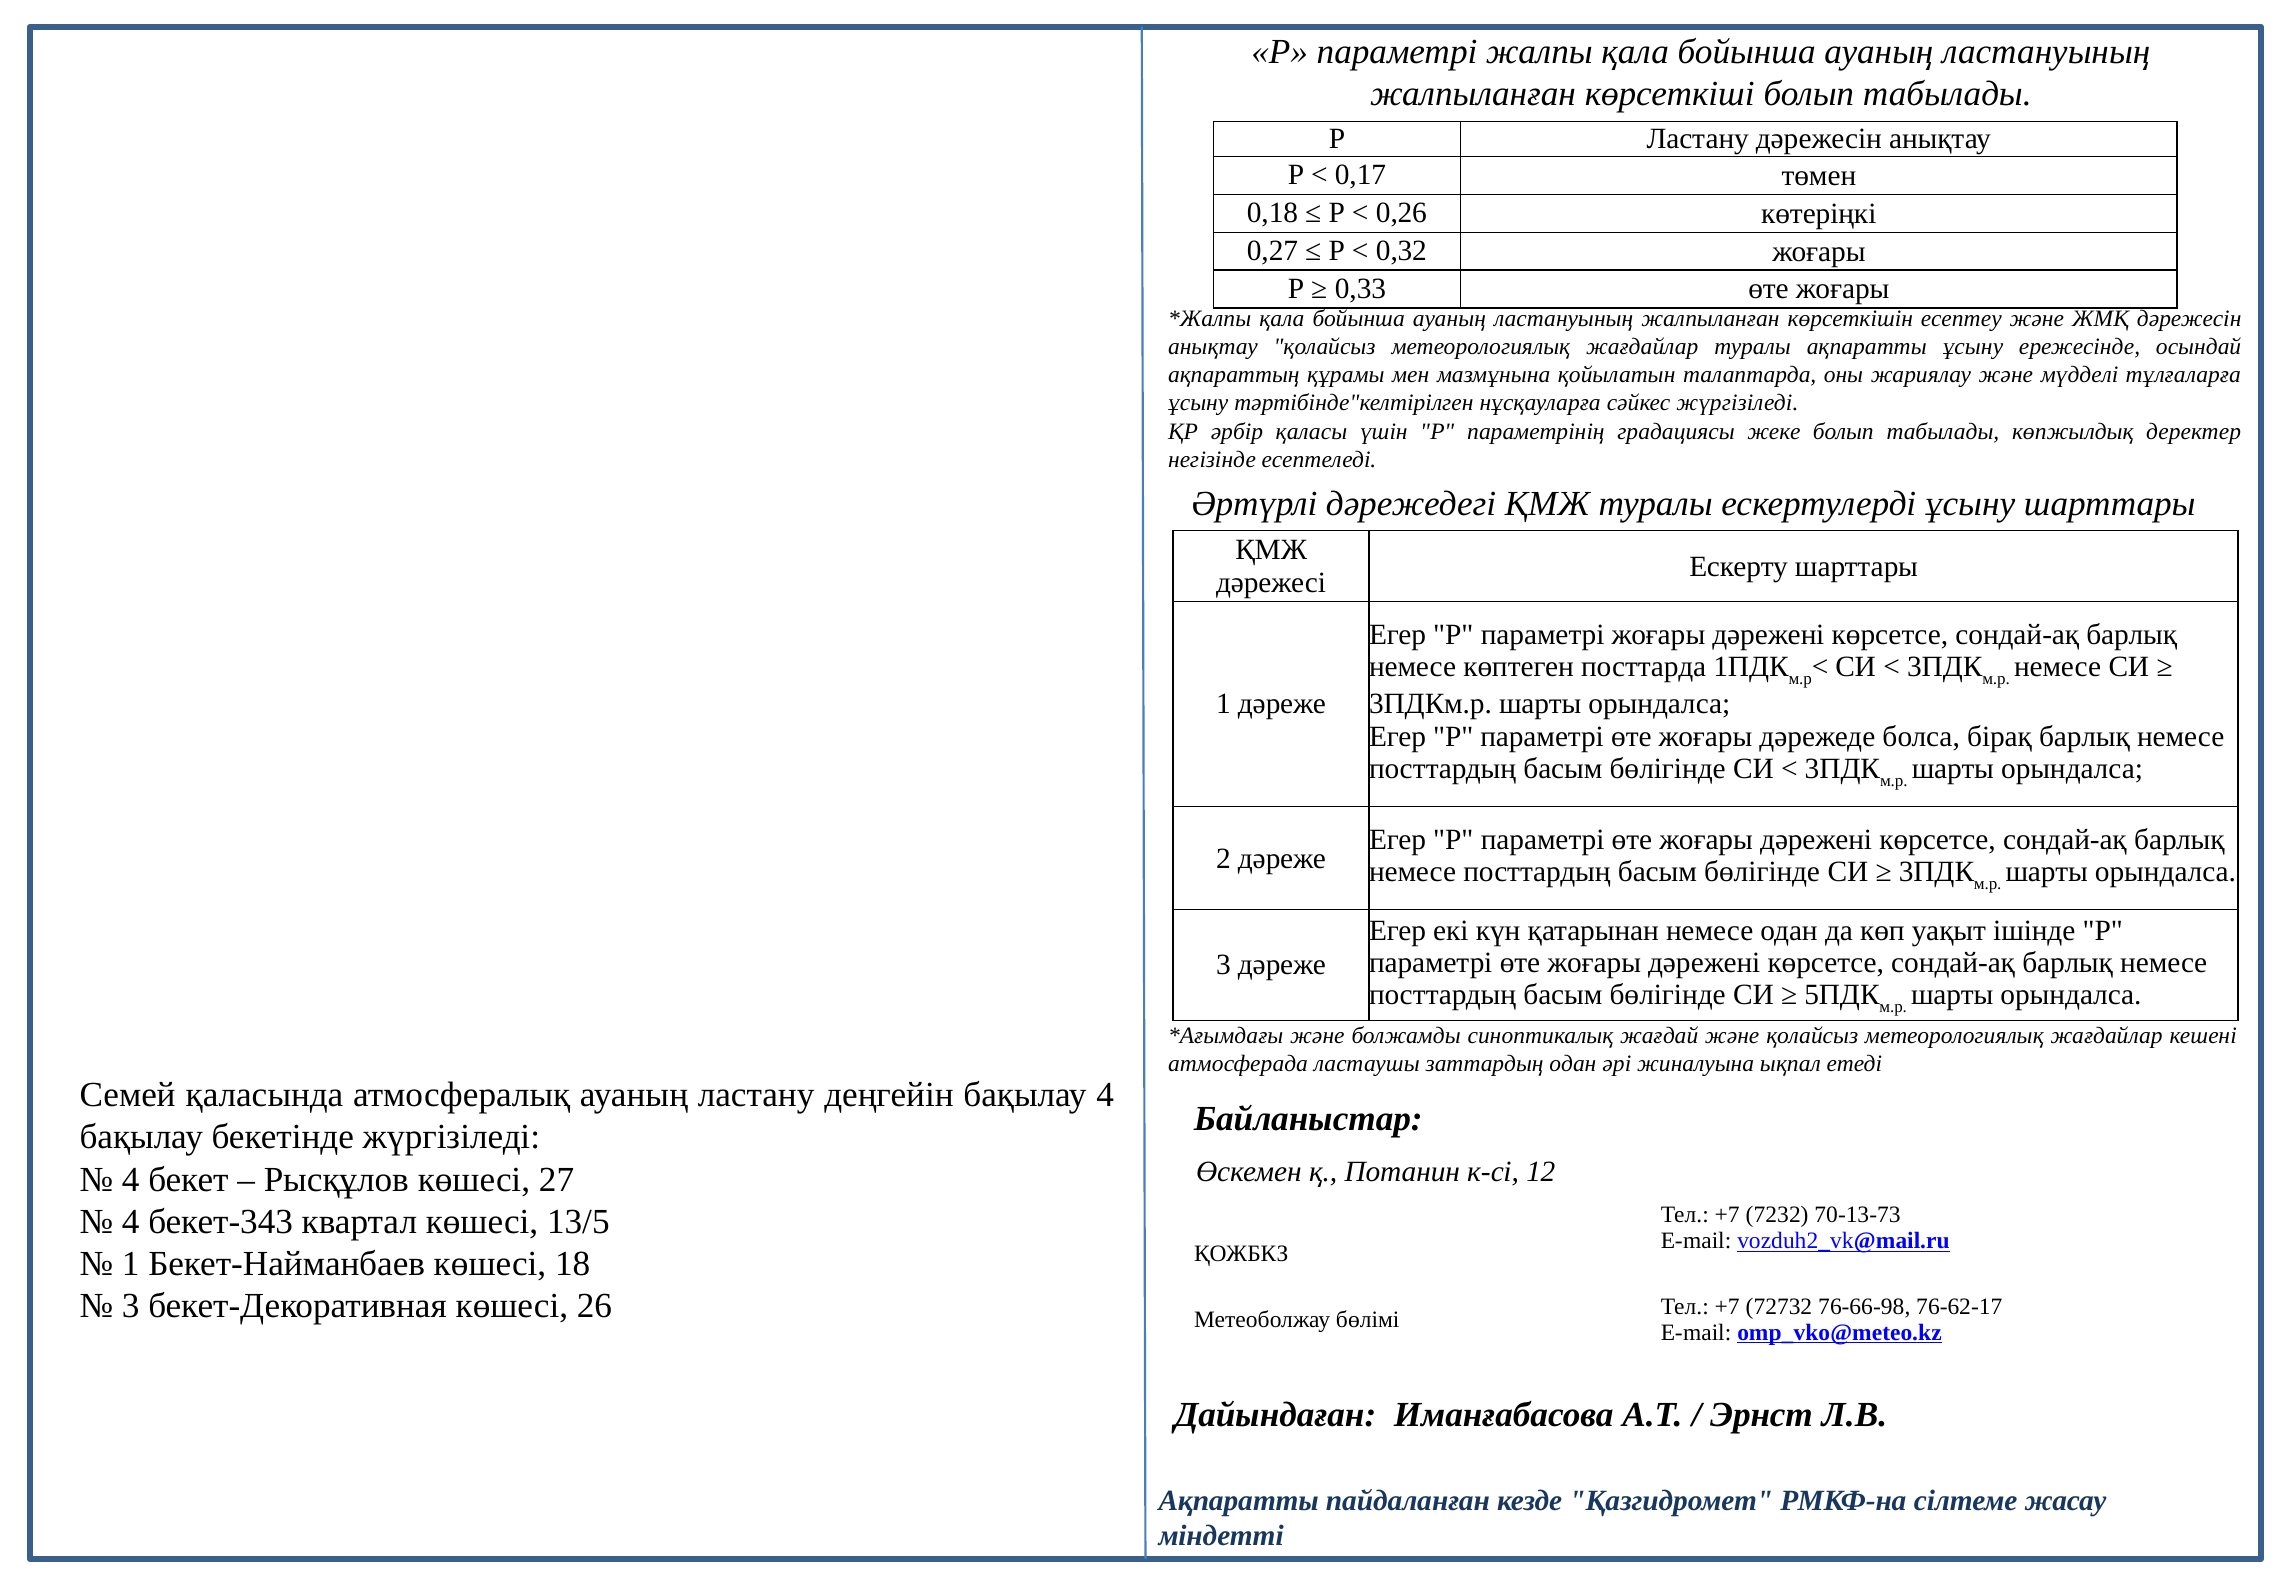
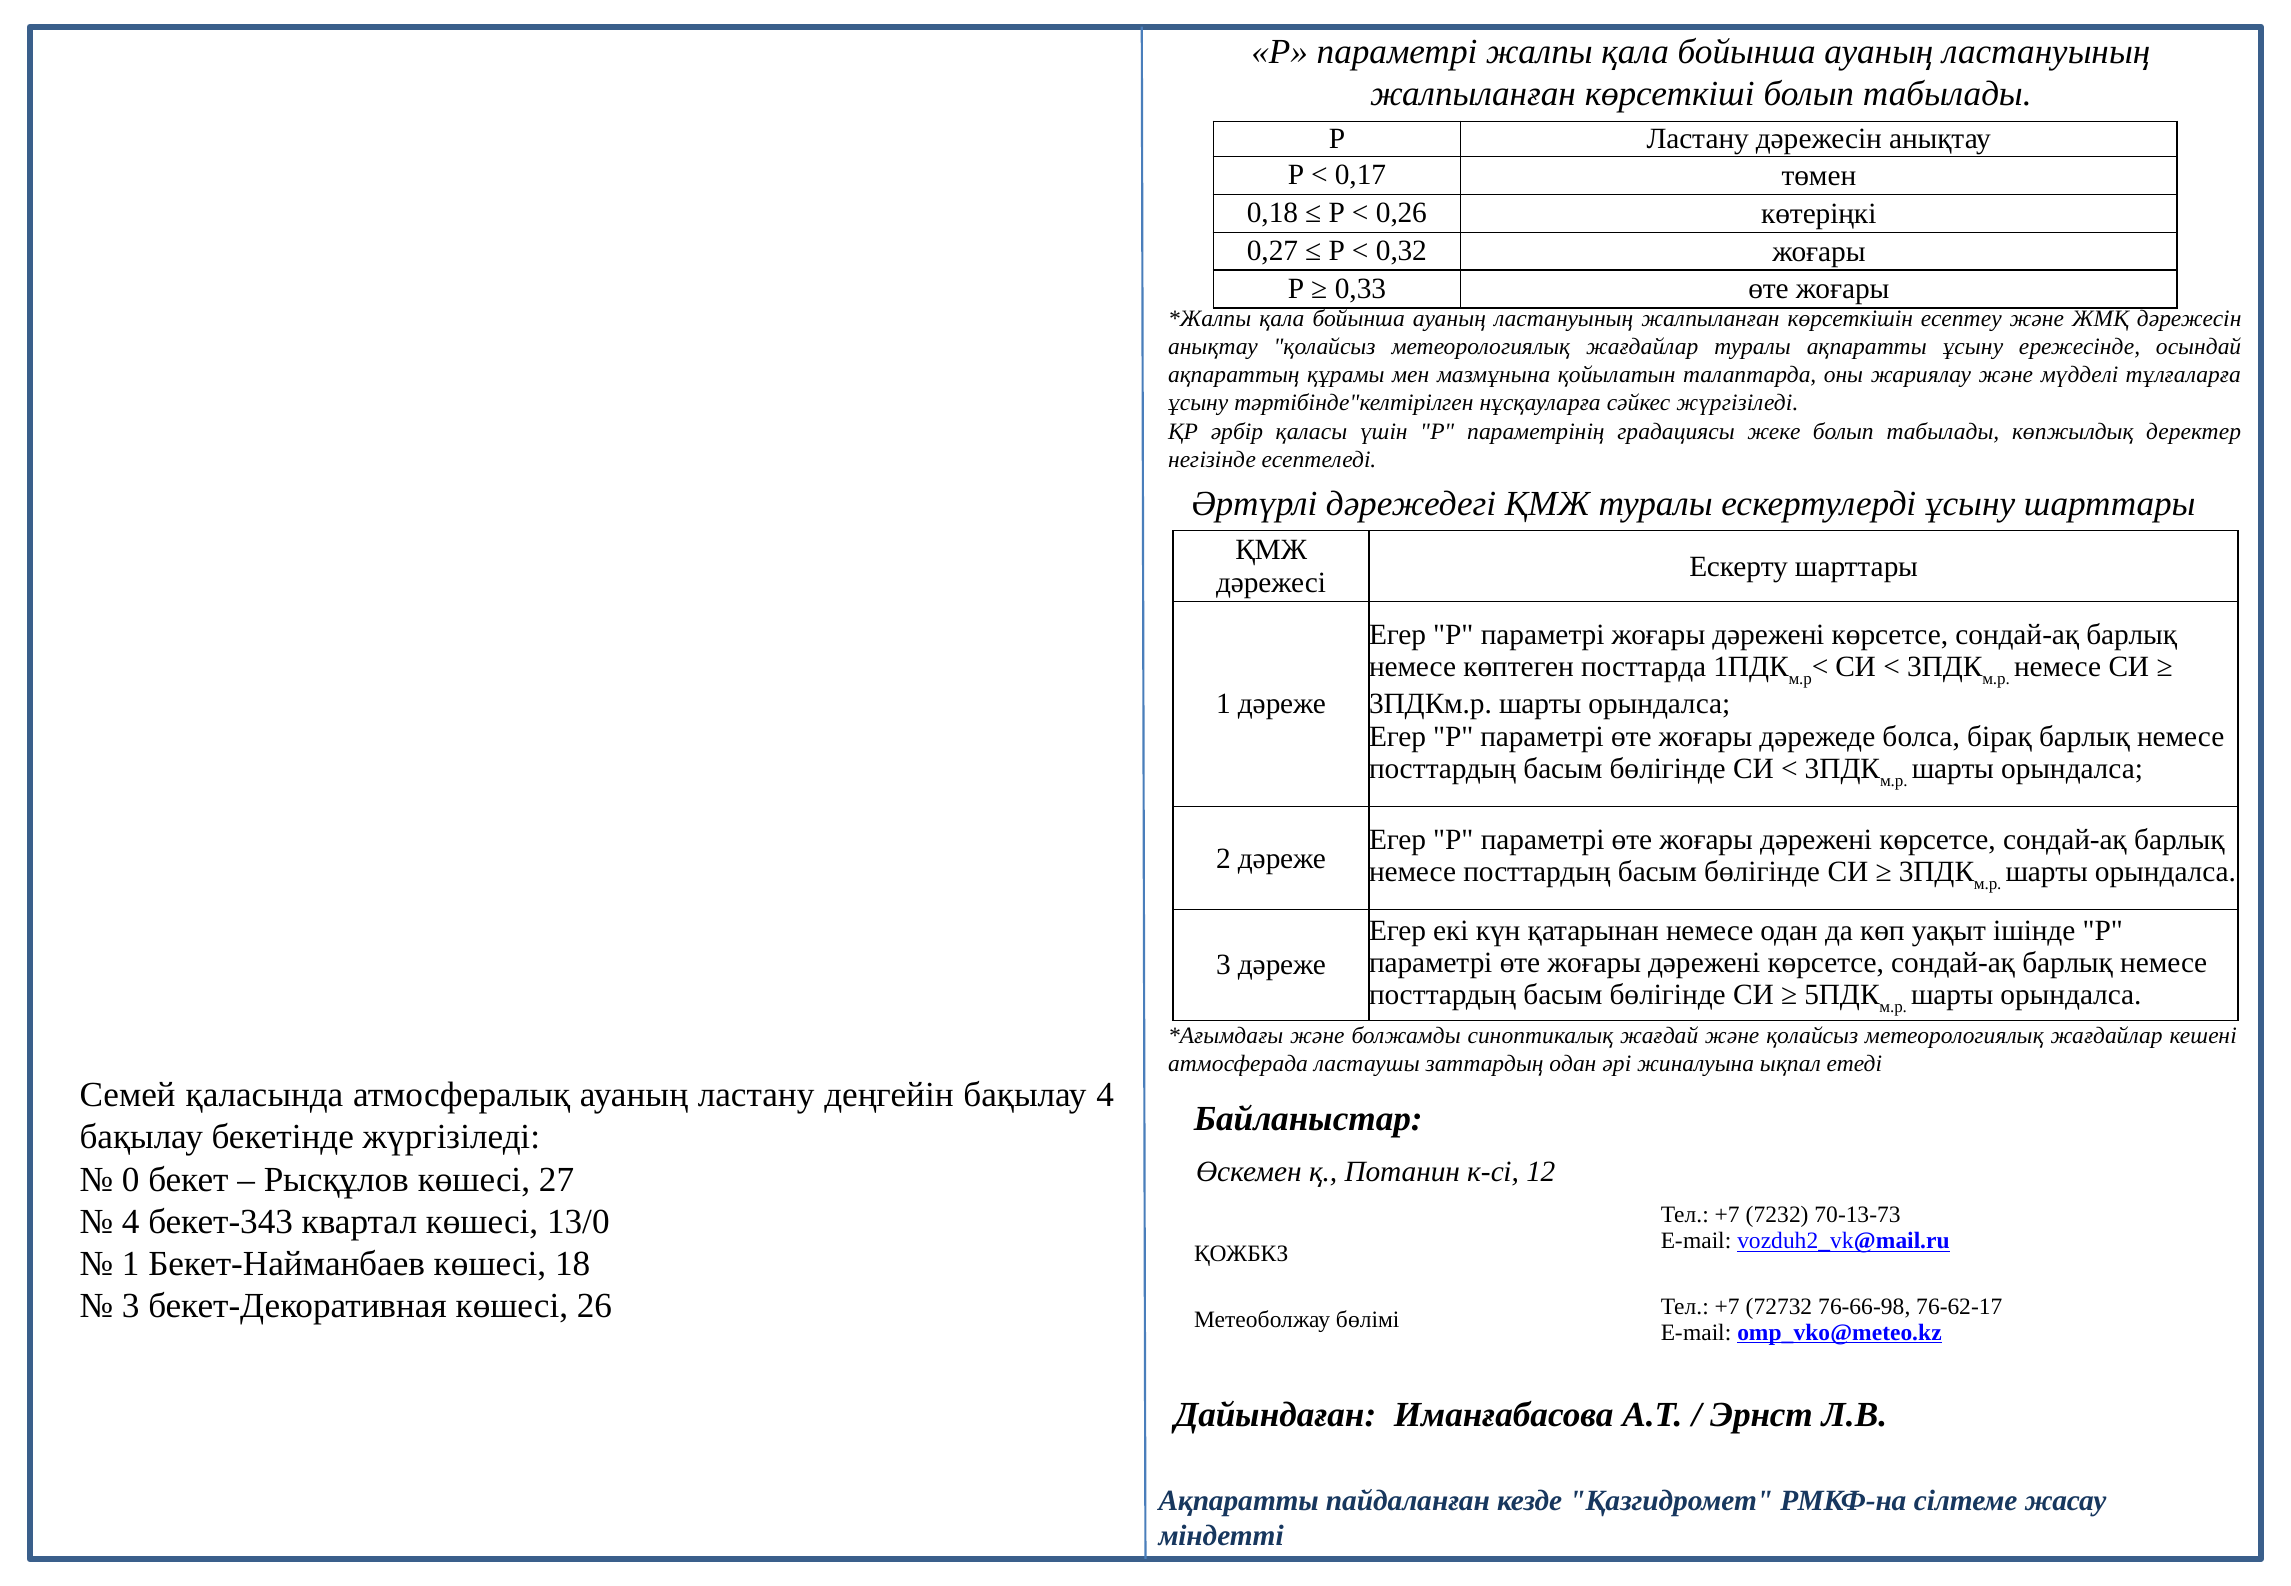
4 at (131, 1179): 4 -> 0
13/5: 13/5 -> 13/0
